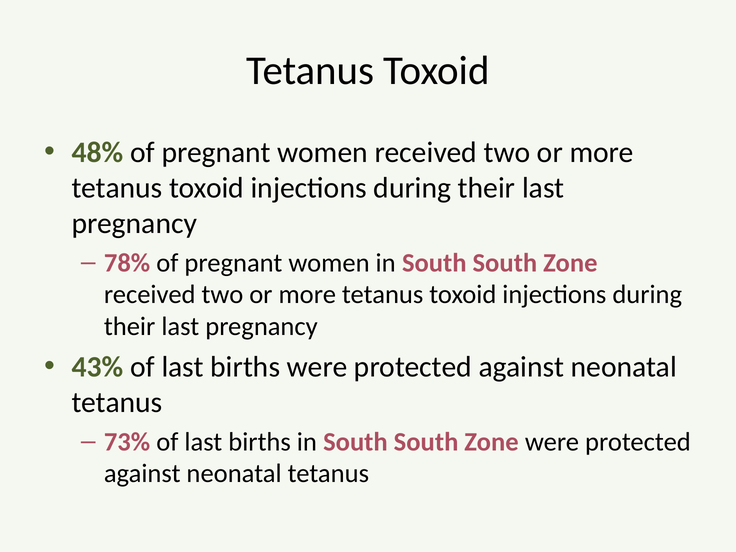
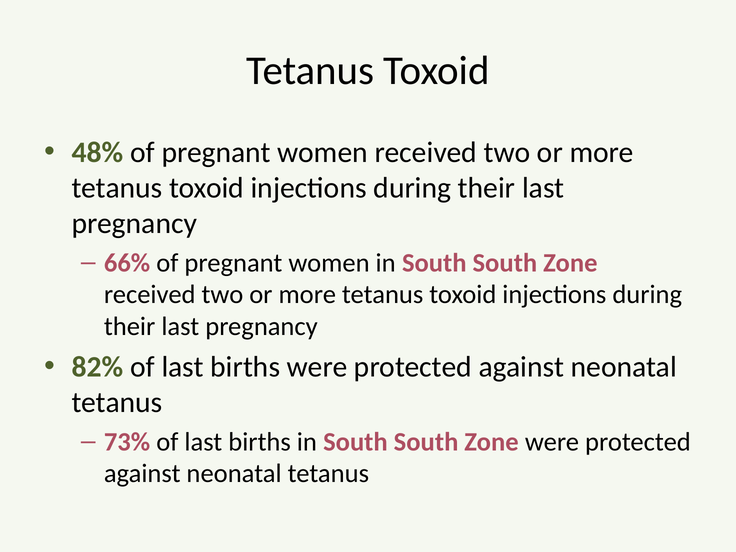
78%: 78% -> 66%
43%: 43% -> 82%
